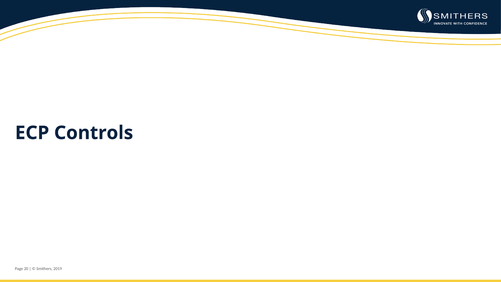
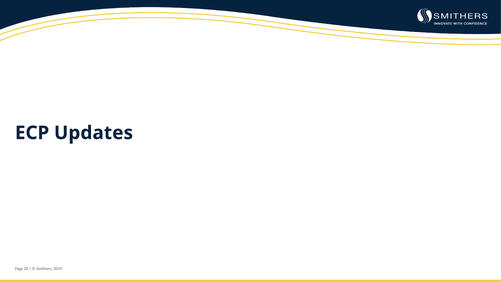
Controls: Controls -> Updates
